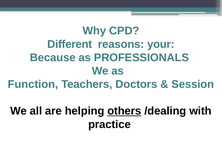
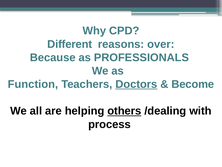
your: your -> over
Doctors underline: none -> present
Session: Session -> Become
practice: practice -> process
